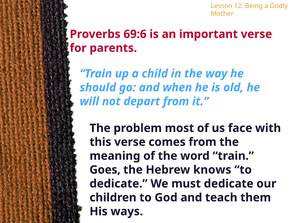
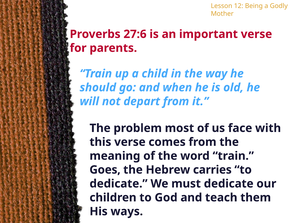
69:6: 69:6 -> 27:6
knows: knows -> carries
